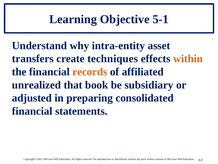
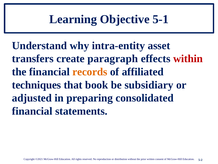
techniques: techniques -> paragraph
within colour: orange -> red
unrealized: unrealized -> techniques
